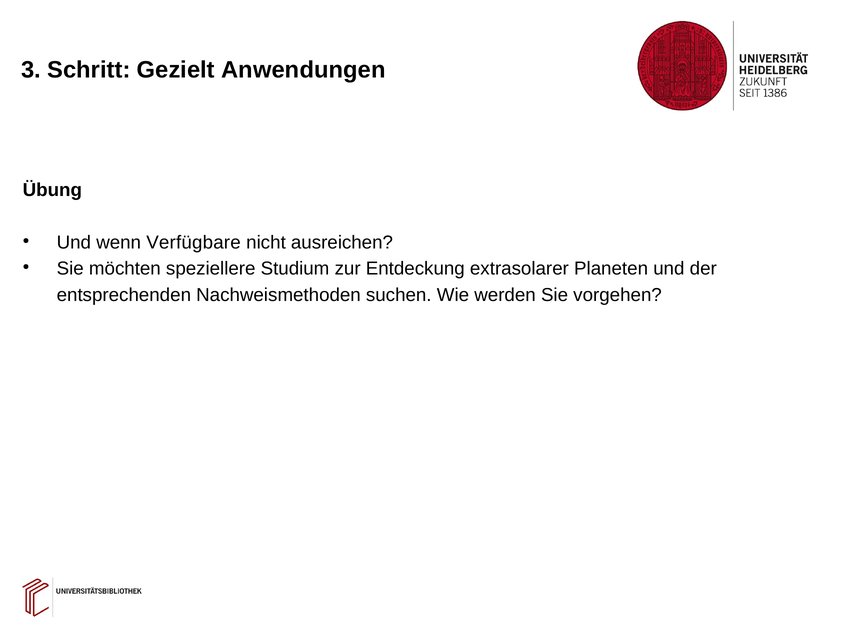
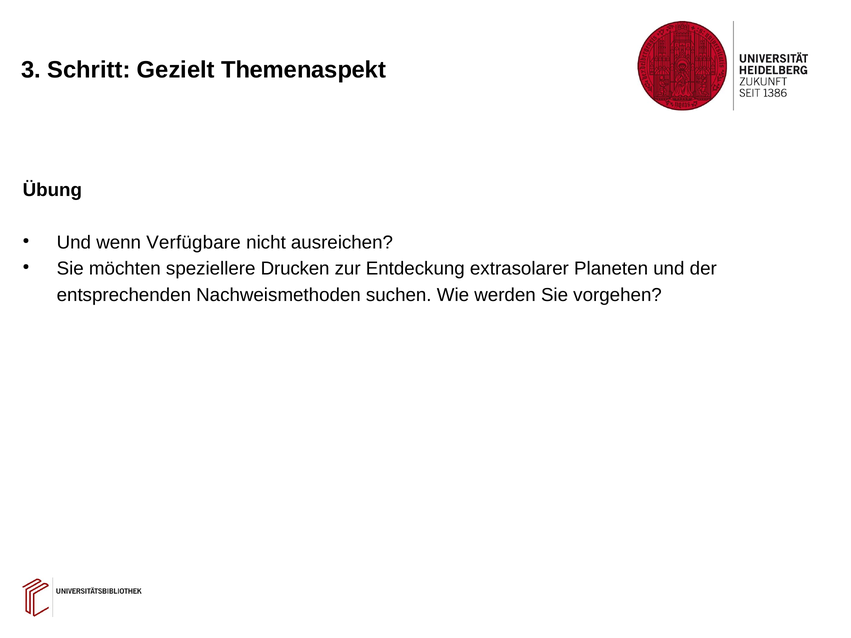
Anwendungen: Anwendungen -> Themenaspekt
Studium: Studium -> Drucken
